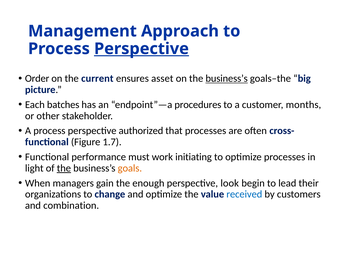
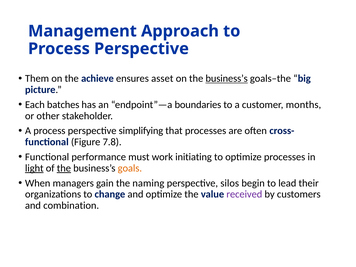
Perspective at (141, 49) underline: present -> none
Order: Order -> Them
current: current -> achieve
procedures: procedures -> boundaries
authorized: authorized -> simplifying
1.7: 1.7 -> 7.8
light underline: none -> present
enough: enough -> naming
look: look -> silos
received colour: blue -> purple
